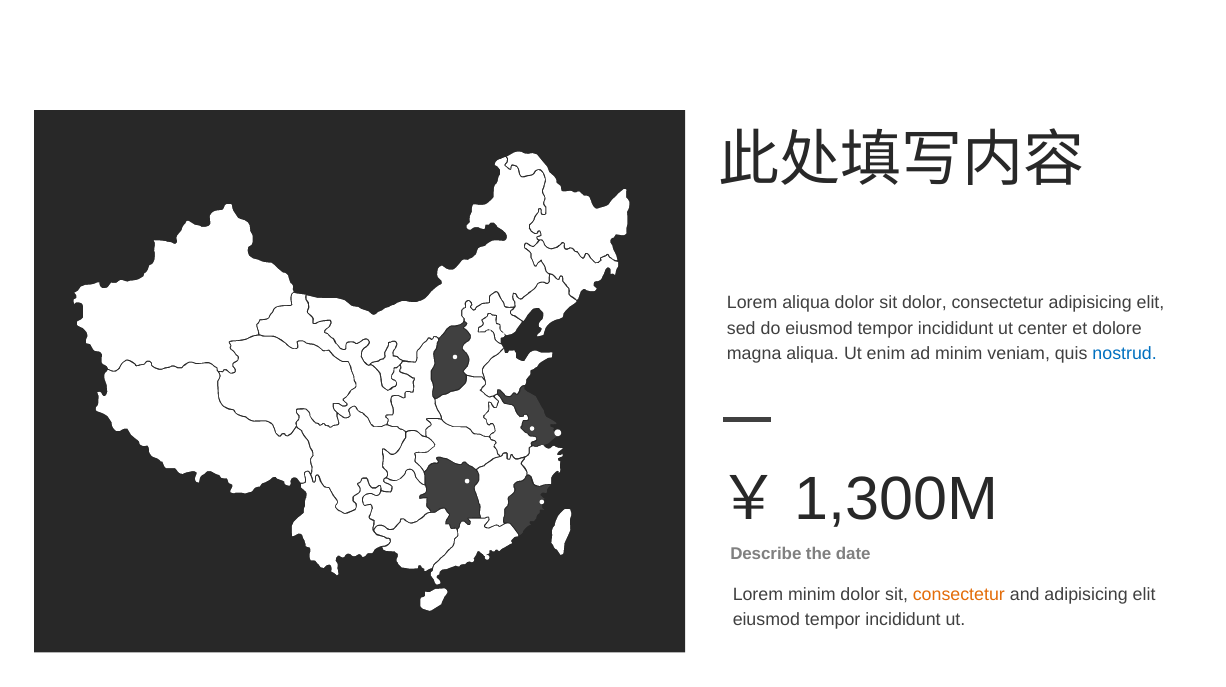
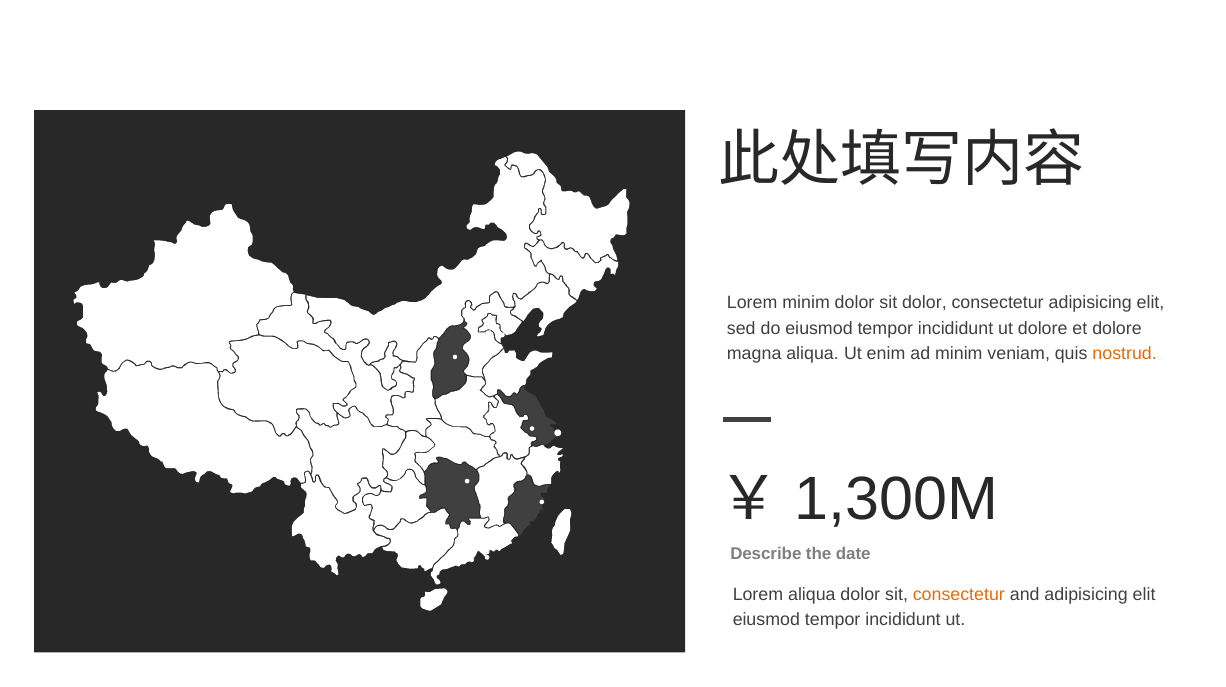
Lorem aliqua: aliqua -> minim
ut center: center -> dolore
nostrud colour: blue -> orange
Lorem minim: minim -> aliqua
